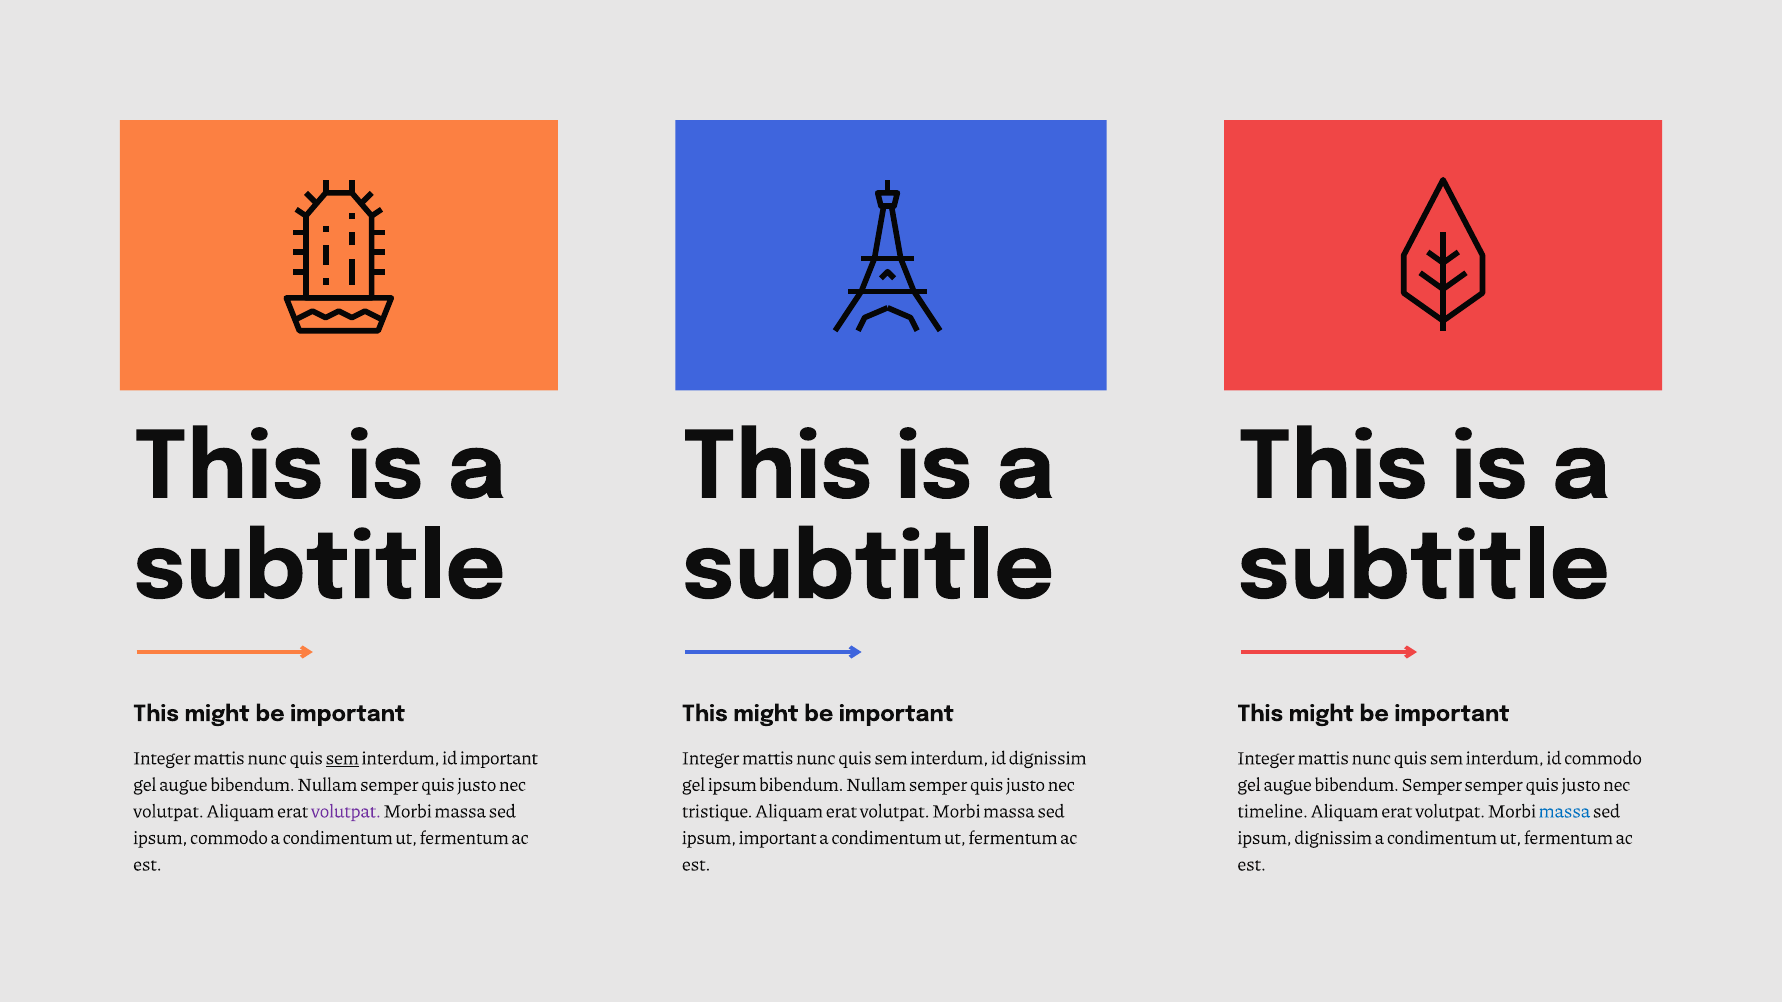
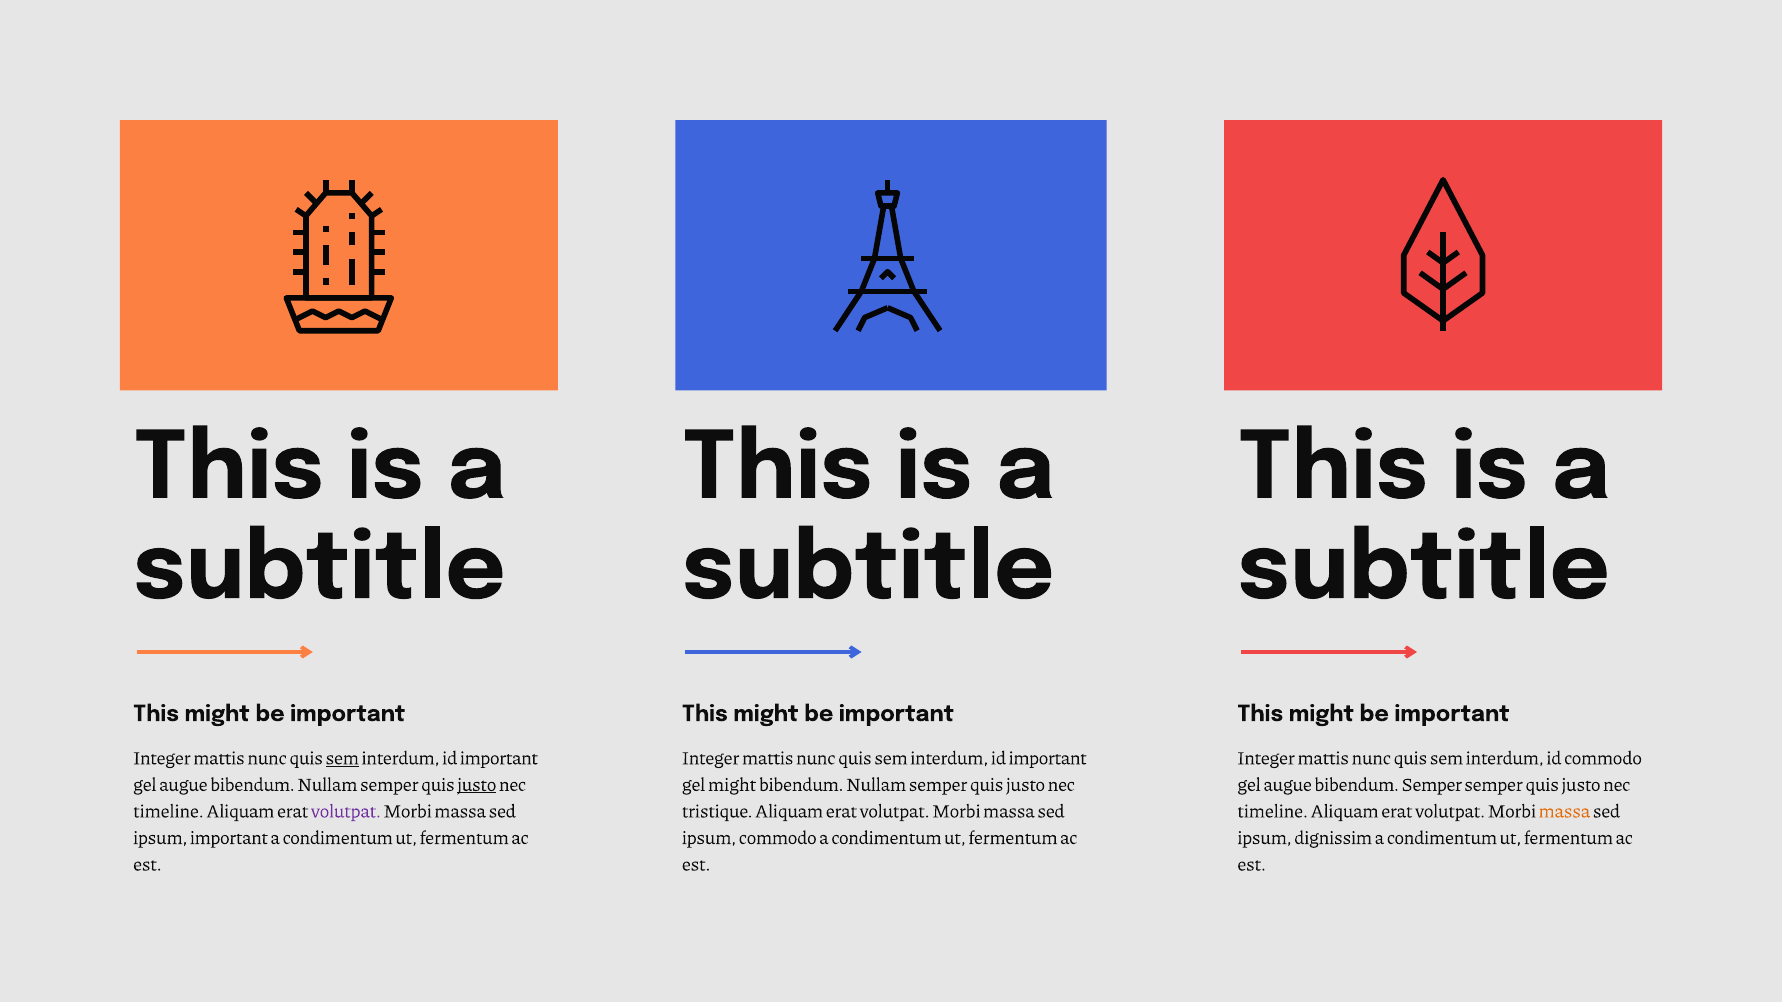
dignissim at (1048, 759): dignissim -> important
justo at (477, 785) underline: none -> present
gel ipsum: ipsum -> might
volutpat at (168, 812): volutpat -> timeline
massa at (1564, 812) colour: blue -> orange
ipsum commodo: commodo -> important
ipsum important: important -> commodo
